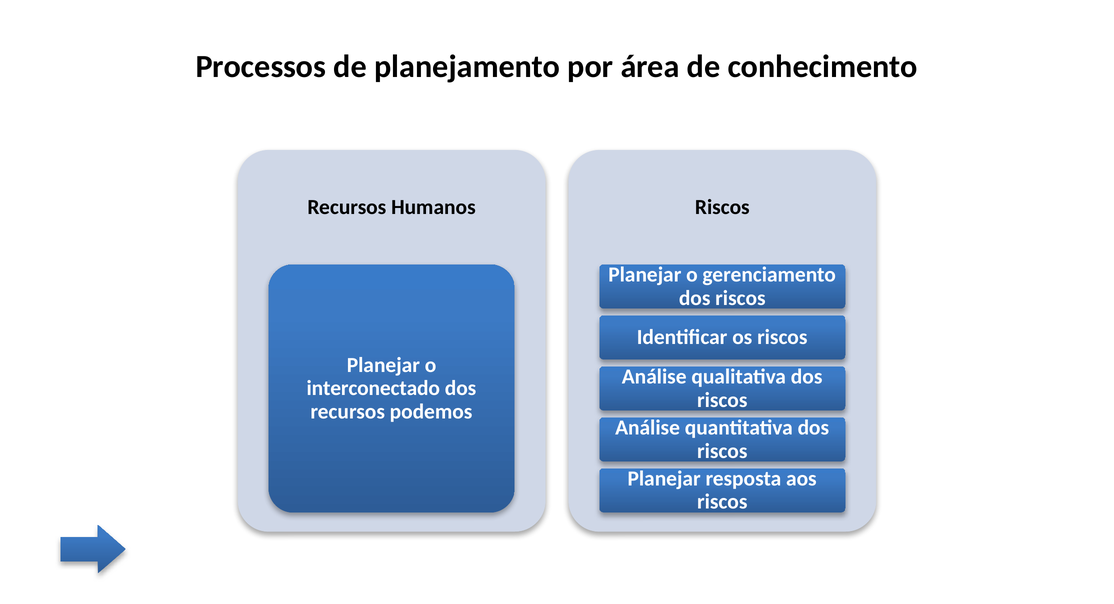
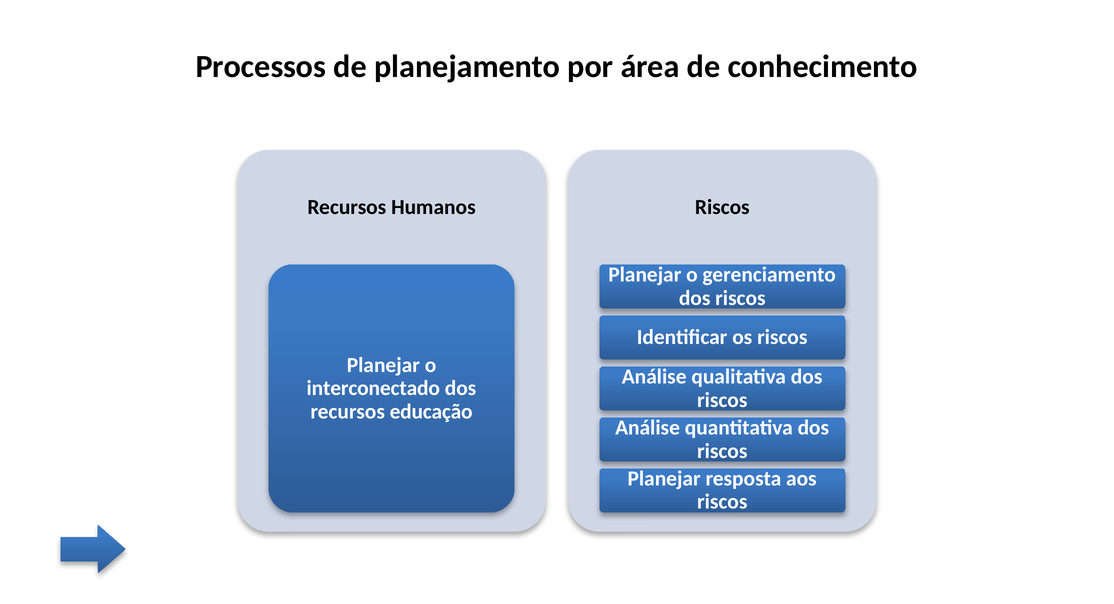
podemos: podemos -> educação
